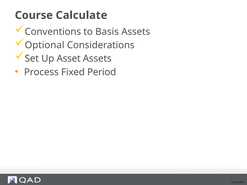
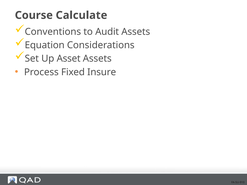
Basis: Basis -> Audit
Optional: Optional -> Equation
Period: Period -> Insure
